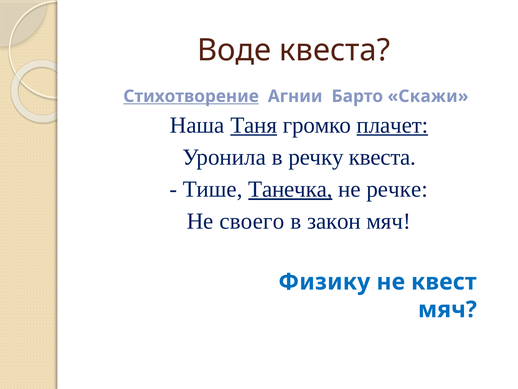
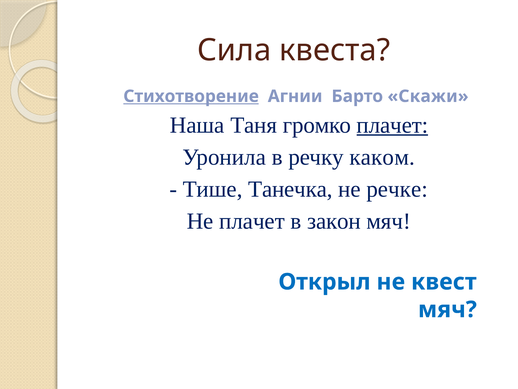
Воде: Воде -> Сила
Таня underline: present -> none
речку квеста: квеста -> каком
Танечка underline: present -> none
Не своего: своего -> плачет
Физику: Физику -> Открыл
